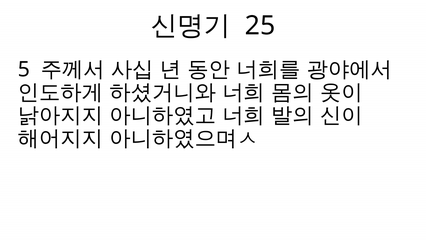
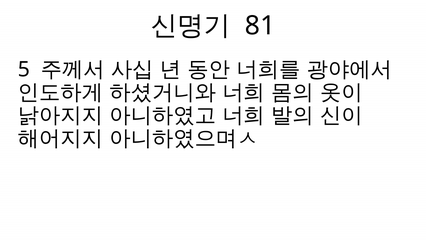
25: 25 -> 81
